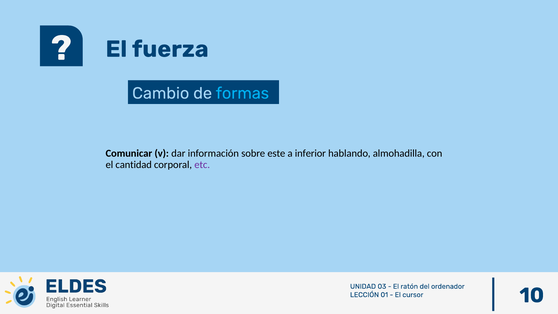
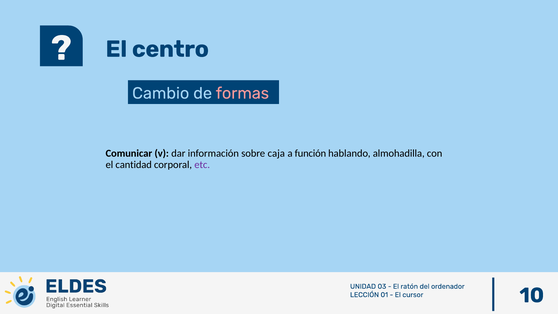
fuerza: fuerza -> centro
formas colour: light blue -> pink
este: este -> caja
inferior: inferior -> función
